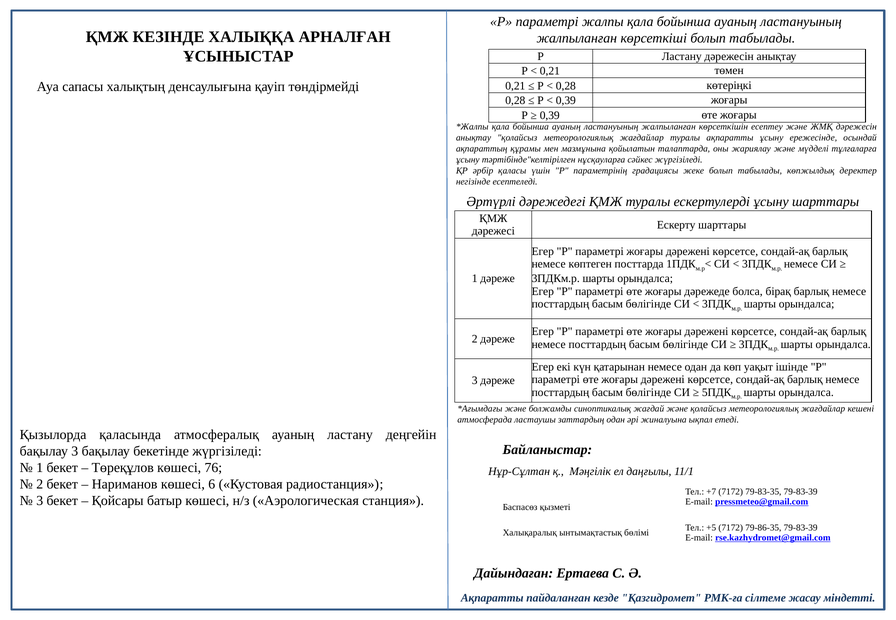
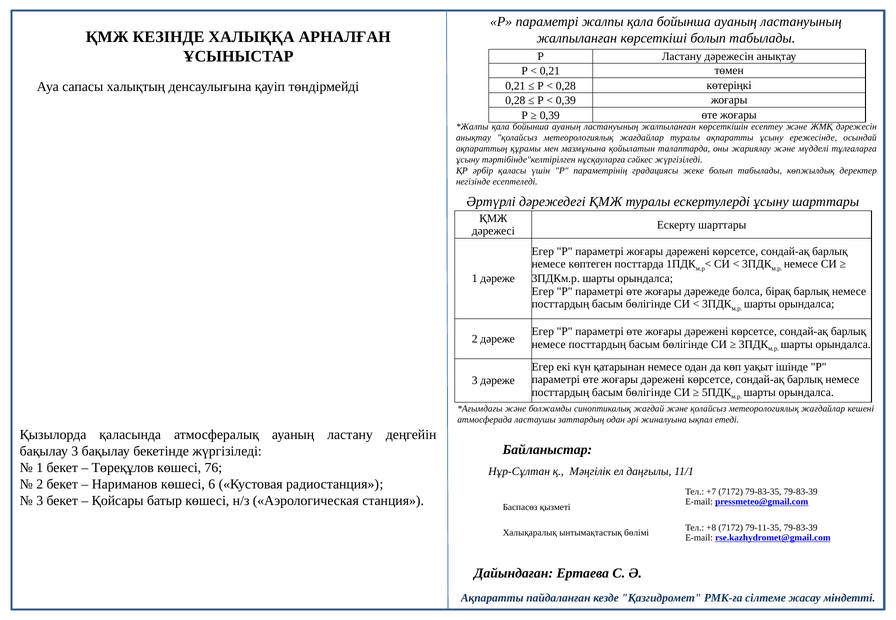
+5: +5 -> +8
79-86-35: 79-86-35 -> 79-11-35
